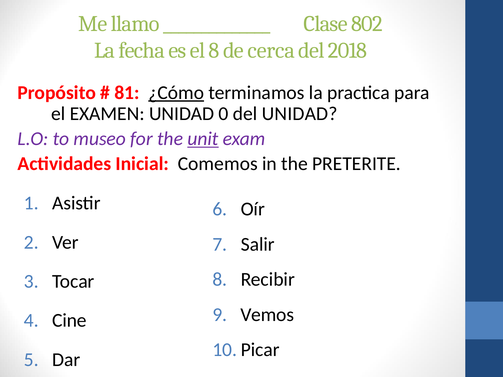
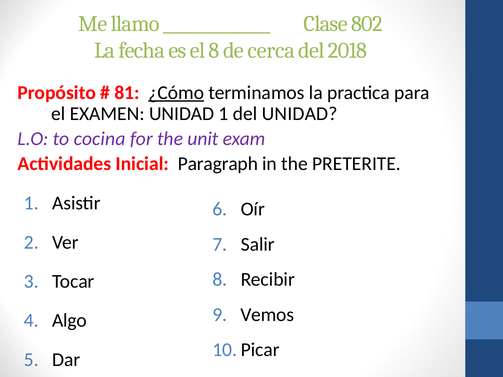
UNIDAD 0: 0 -> 1
museo: museo -> cocina
unit underline: present -> none
Comemos: Comemos -> Paragraph
Cine: Cine -> Algo
